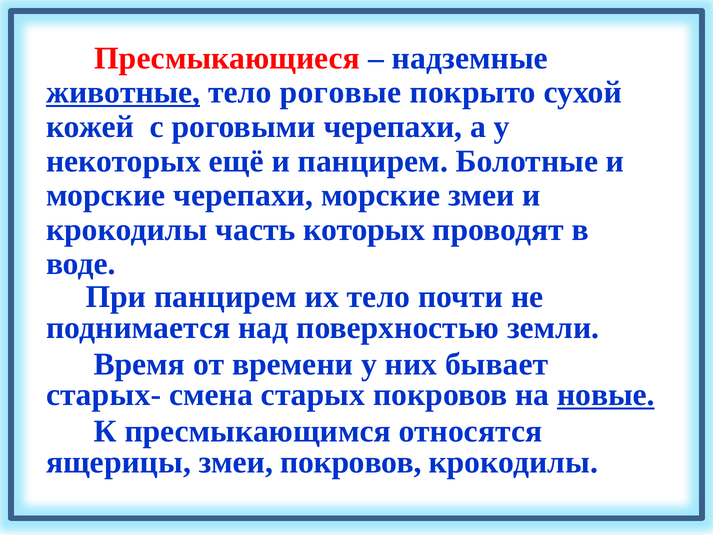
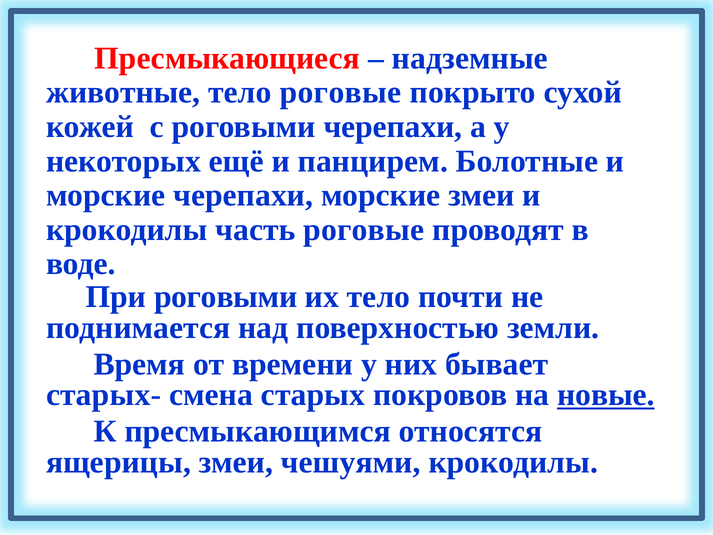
животные underline: present -> none
часть которых: которых -> роговые
При панцирем: панцирем -> роговыми
змеи покровов: покровов -> чешуями
